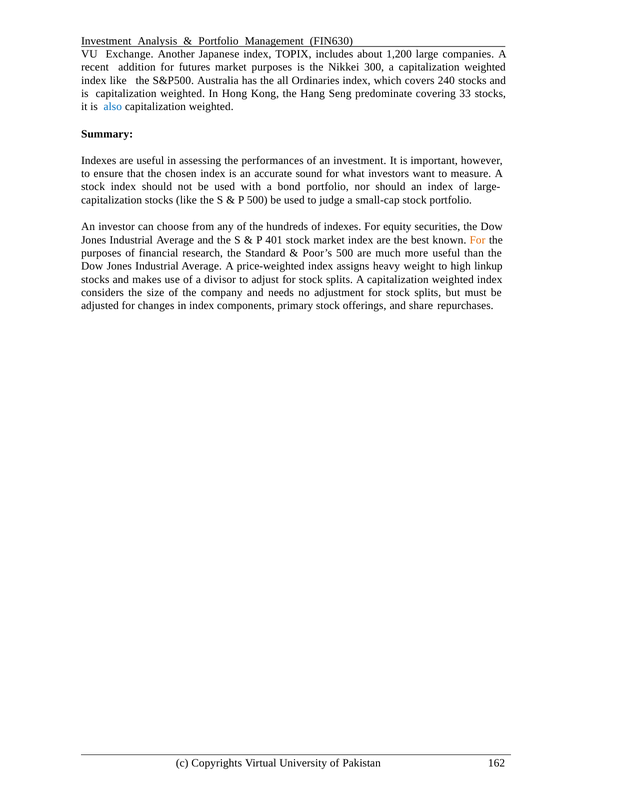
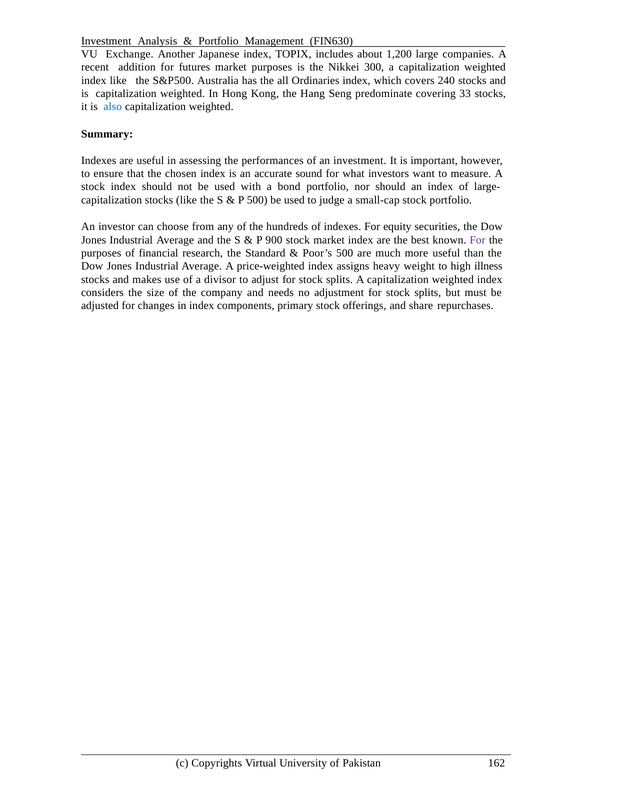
401: 401 -> 900
For at (478, 240) colour: orange -> purple
linkup: linkup -> illness
